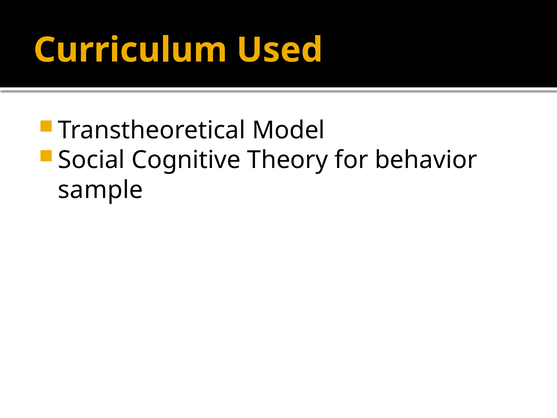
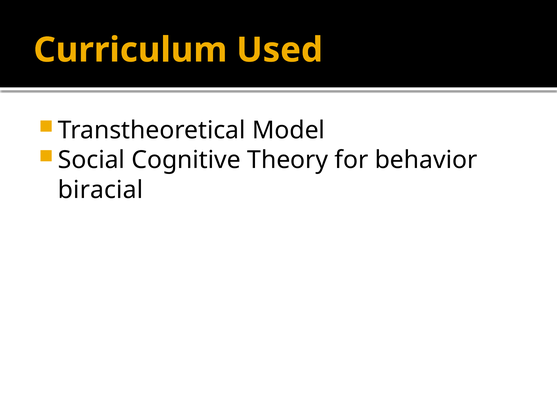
sample: sample -> biracial
